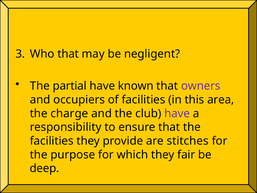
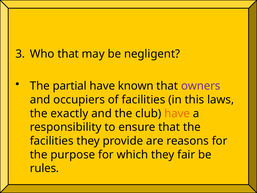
area: area -> laws
charge: charge -> exactly
have at (177, 113) colour: purple -> orange
stitches: stitches -> reasons
deep: deep -> rules
